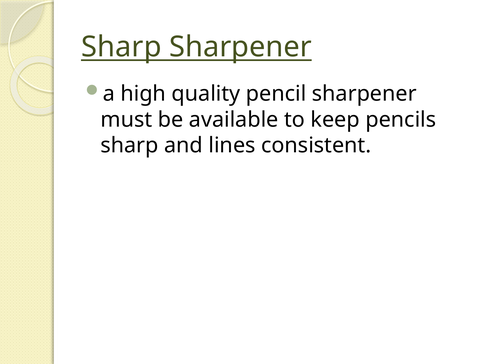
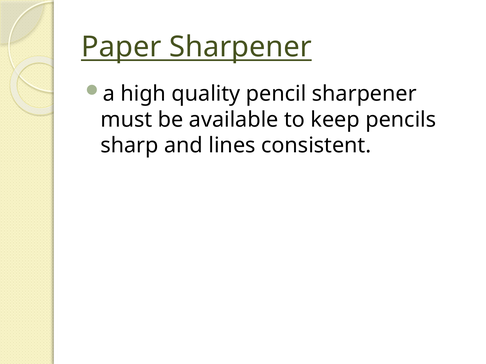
Sharp at (121, 47): Sharp -> Paper
